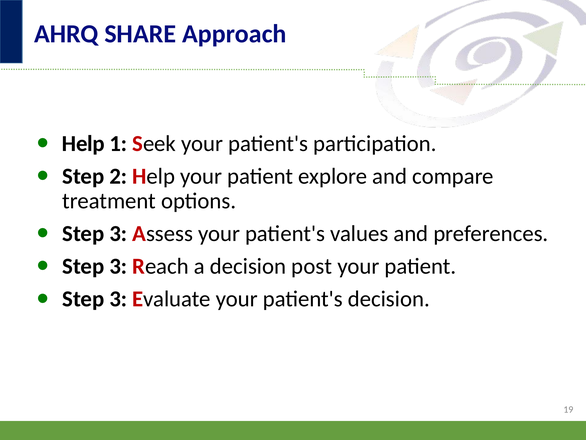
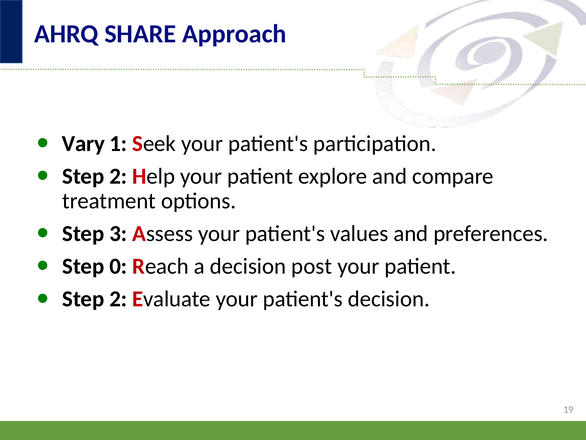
Help at (83, 143): Help -> Vary
3 at (118, 266): 3 -> 0
3 at (118, 299): 3 -> 2
